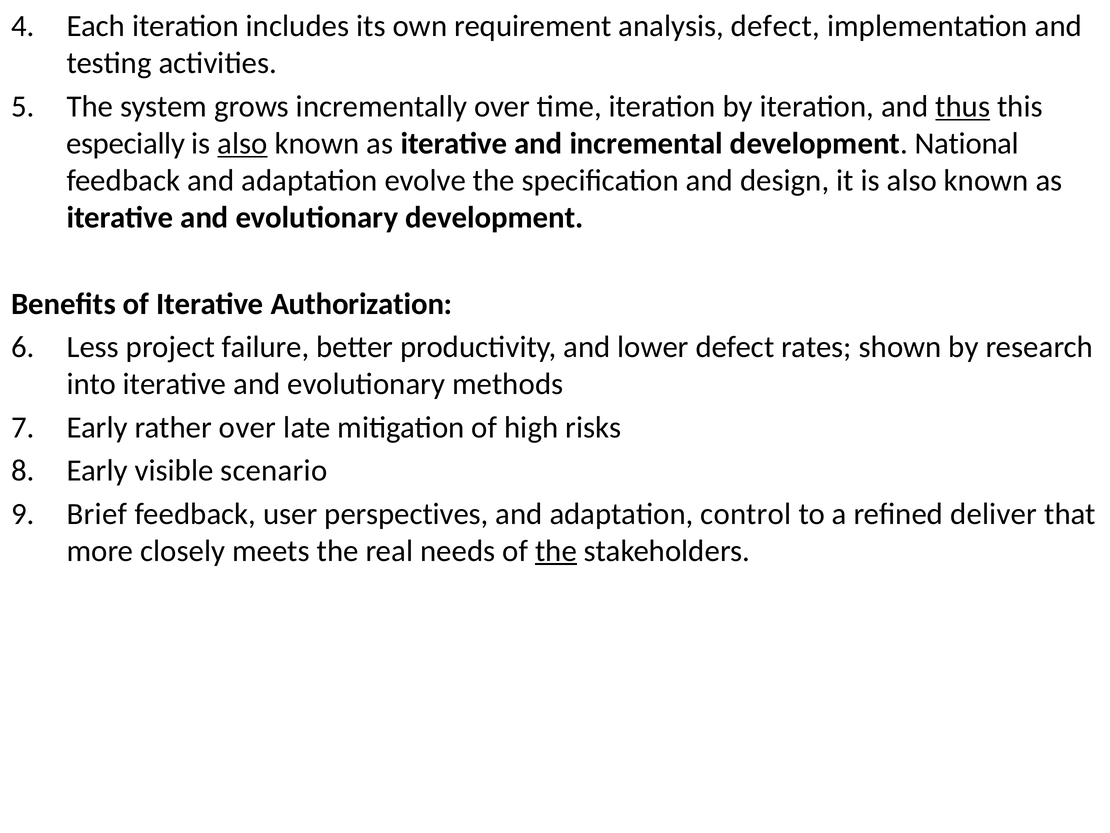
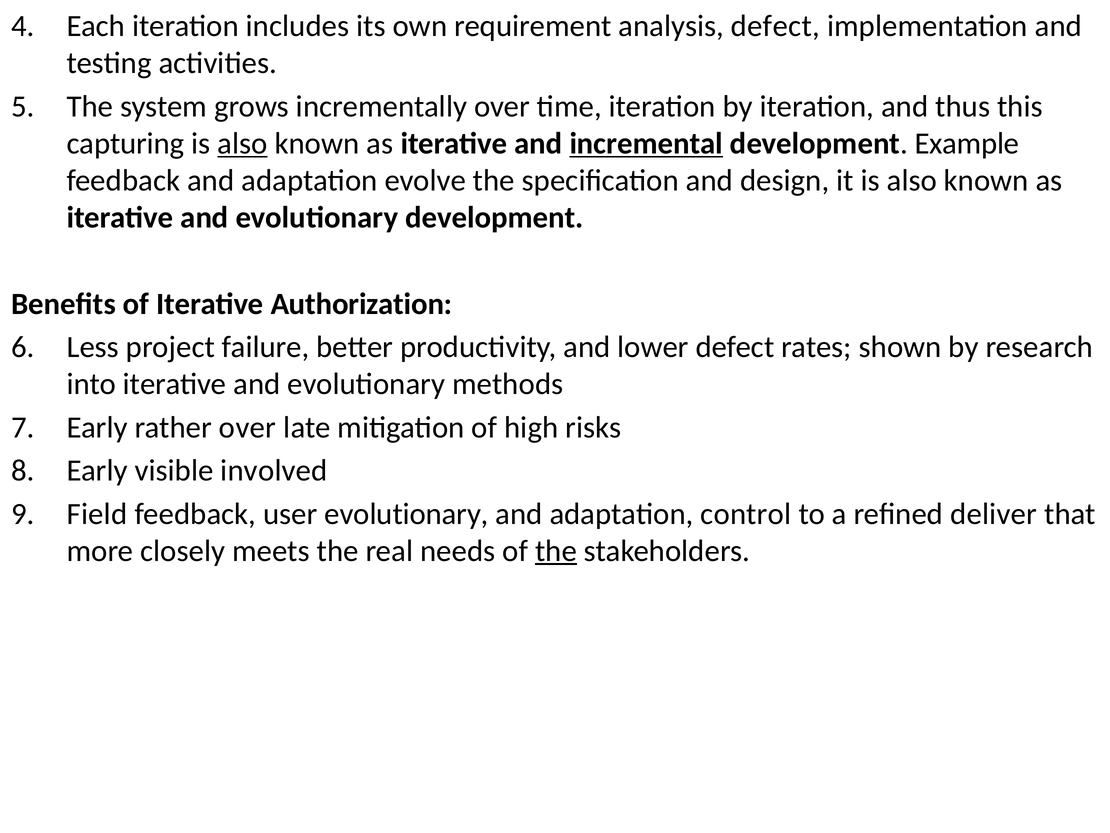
thus underline: present -> none
especially: especially -> capturing
incremental underline: none -> present
National: National -> Example
scenario: scenario -> involved
Brief: Brief -> Field
user perspectives: perspectives -> evolutionary
